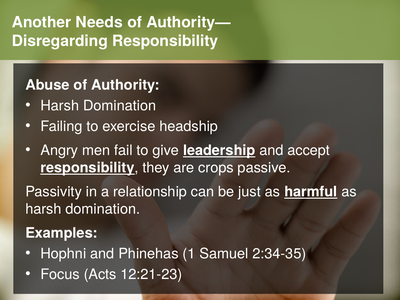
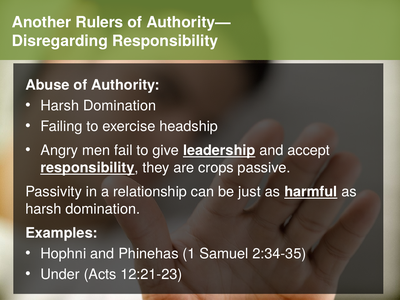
Needs: Needs -> Rulers
Focus: Focus -> Under
